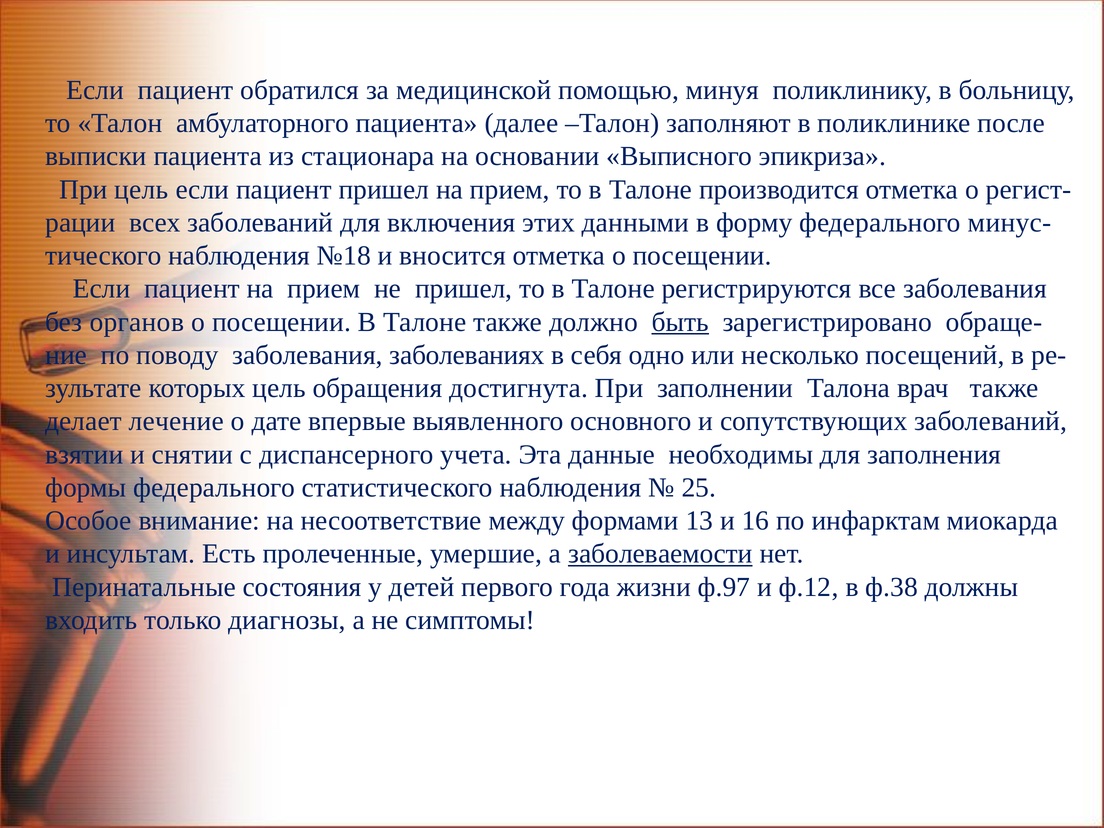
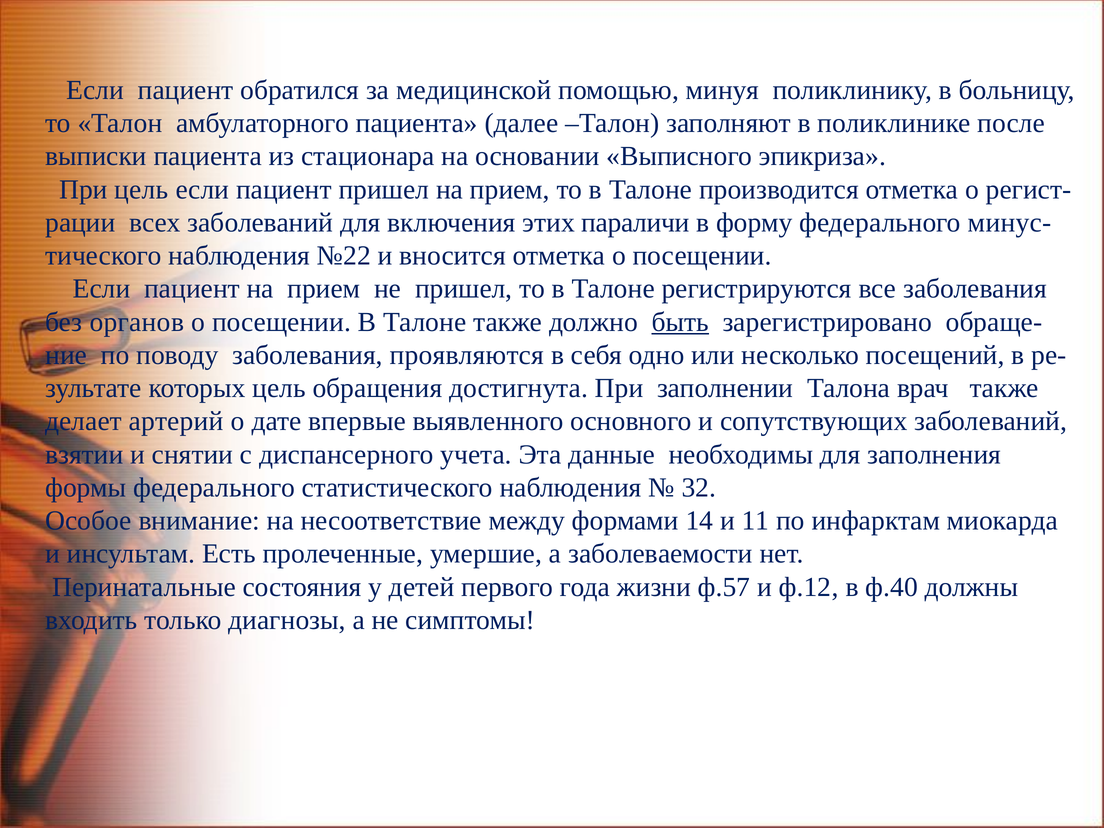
данными: данными -> параличи
№18: №18 -> №22
заболеваниях: заболеваниях -> проявляются
лечение: лечение -> артерий
25: 25 -> 32
13: 13 -> 14
16: 16 -> 11
заболеваемости underline: present -> none
ф.97: ф.97 -> ф.57
ф.38: ф.38 -> ф.40
